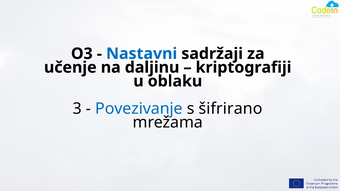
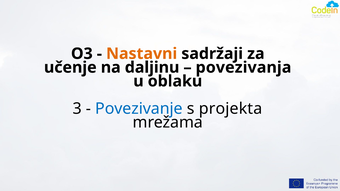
Nastavni colour: blue -> orange
kriptografiji: kriptografiji -> povezivanja
šifrirano: šifrirano -> projekta
